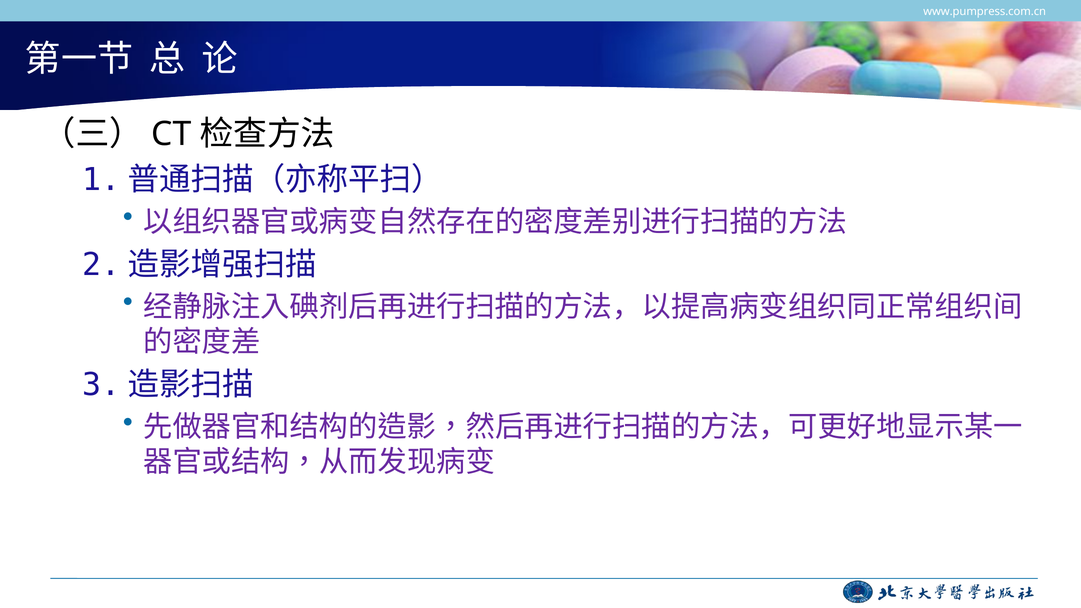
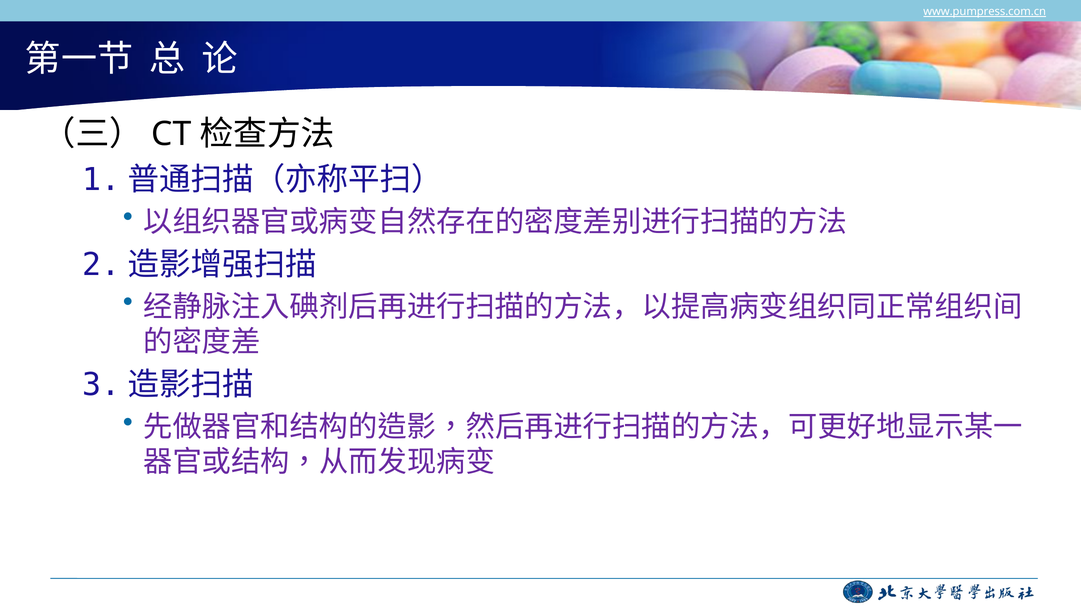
www.pumpress.com.cn underline: none -> present
